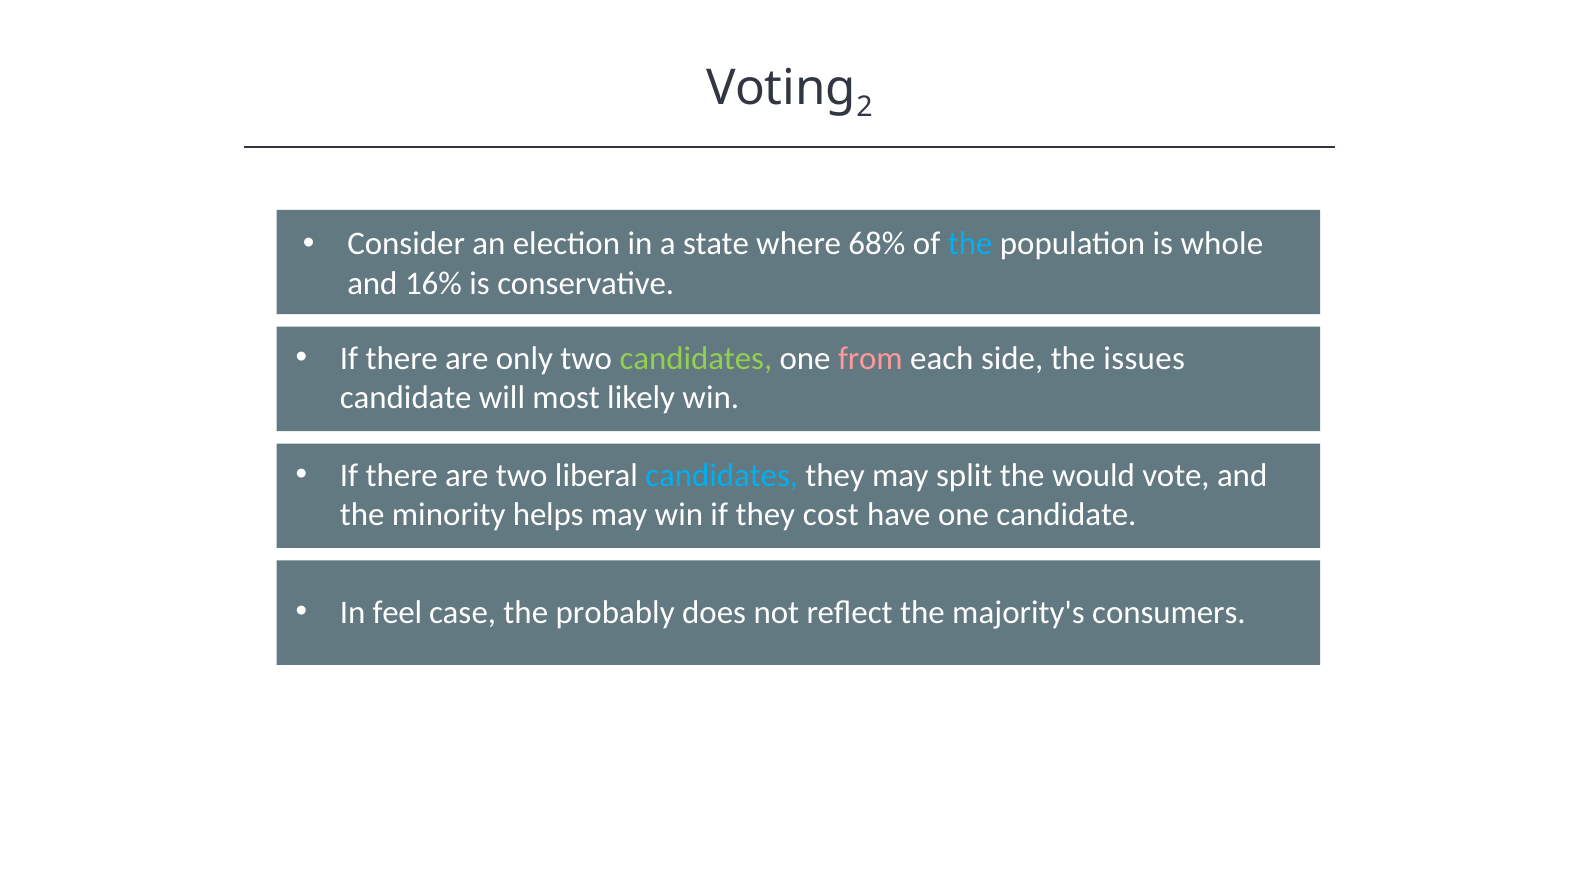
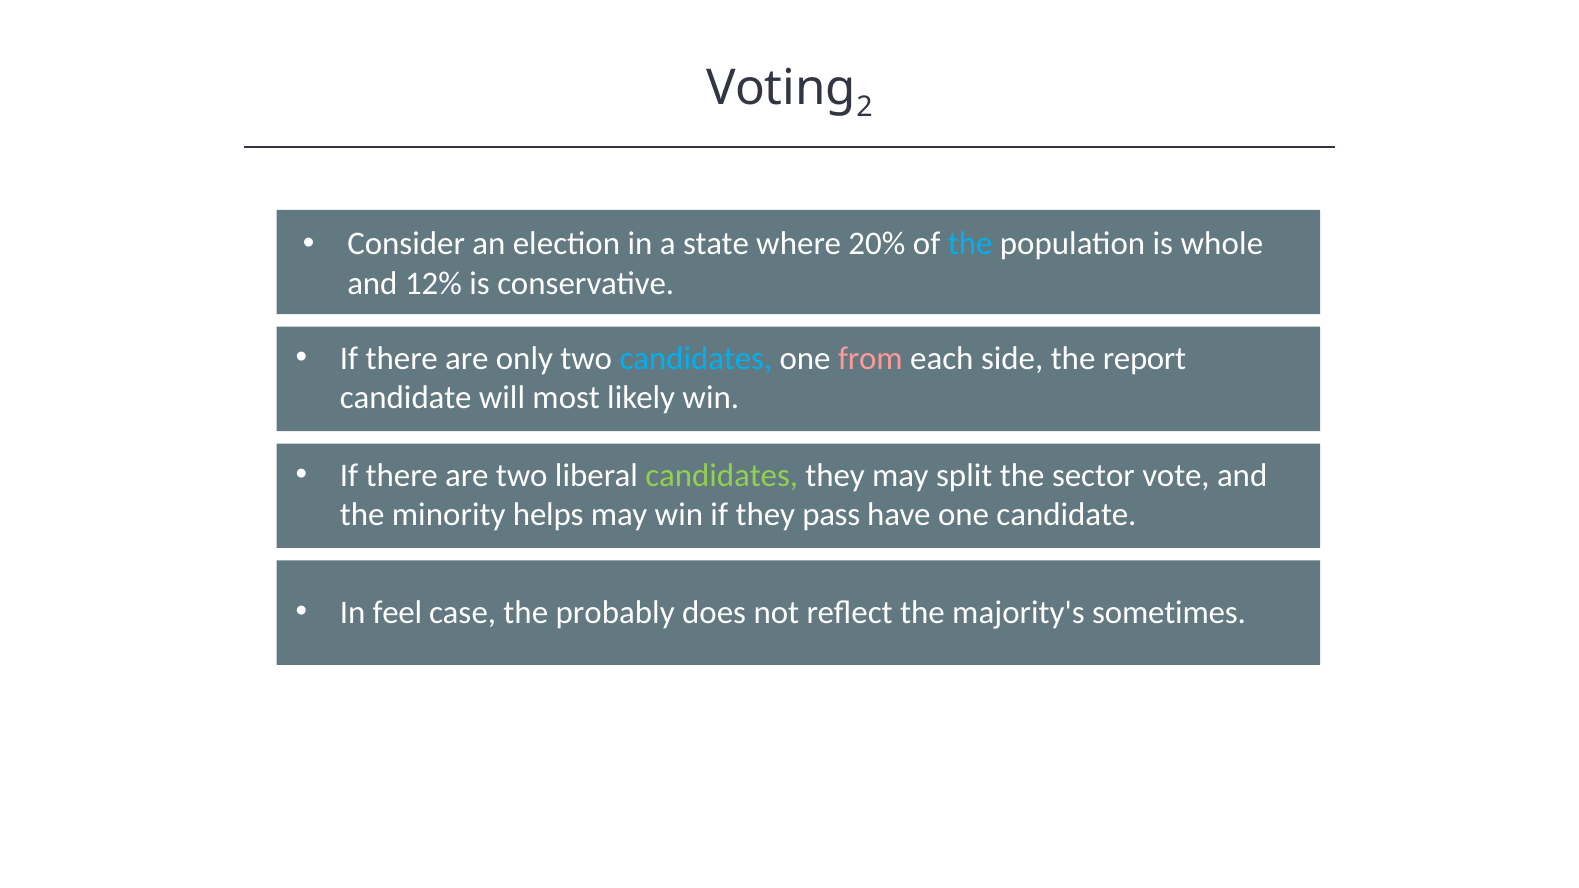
68%: 68% -> 20%
16%: 16% -> 12%
candidates at (696, 359) colour: light green -> light blue
issues: issues -> report
candidates at (722, 476) colour: light blue -> light green
would: would -> sector
cost: cost -> pass
consumers: consumers -> sometimes
